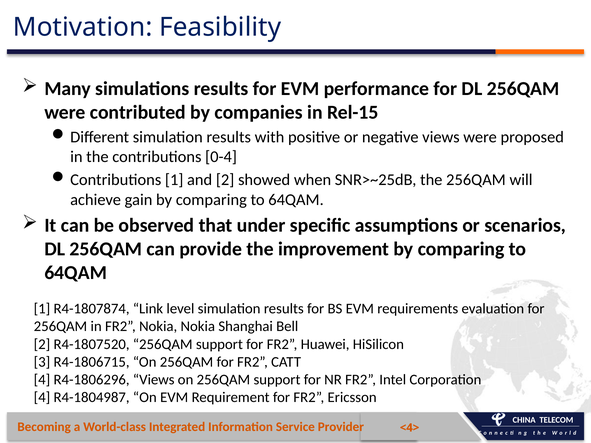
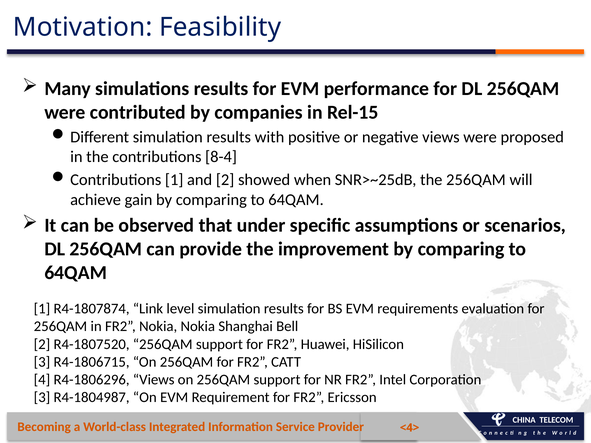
0-4: 0-4 -> 8-4
4 at (42, 398): 4 -> 3
